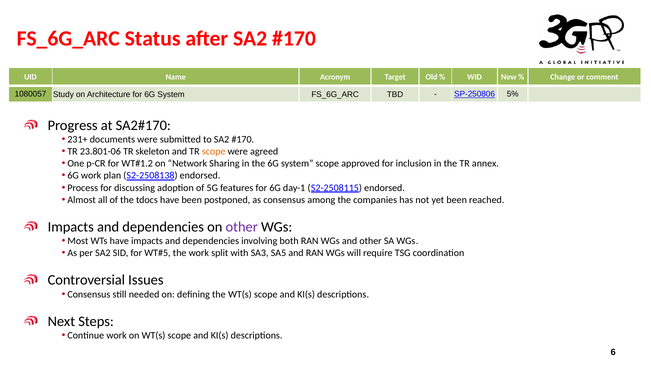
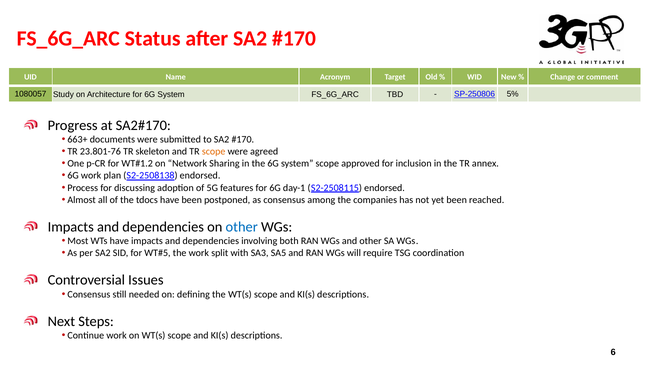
231+: 231+ -> 663+
23.801-06: 23.801-06 -> 23.801-76
other at (242, 227) colour: purple -> blue
